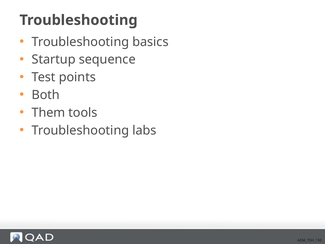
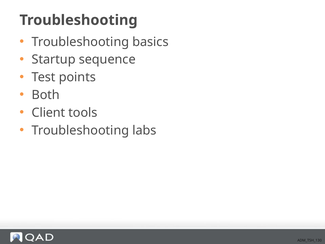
Them: Them -> Client
